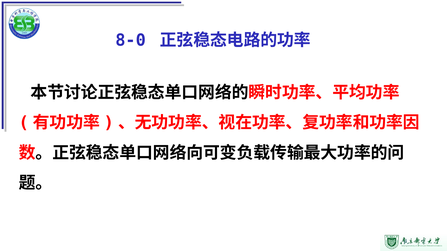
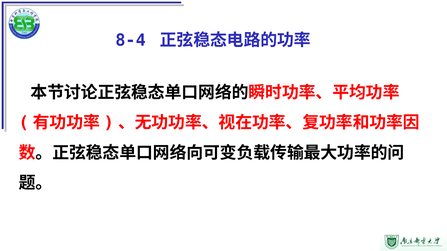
8-0: 8-0 -> 8-4
